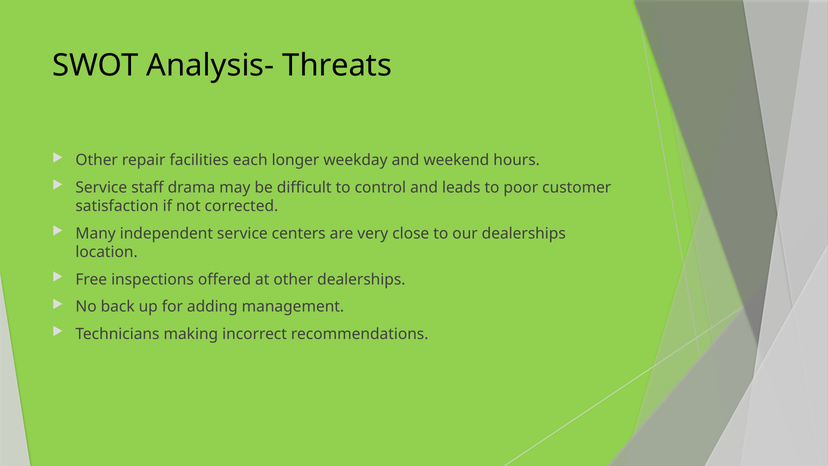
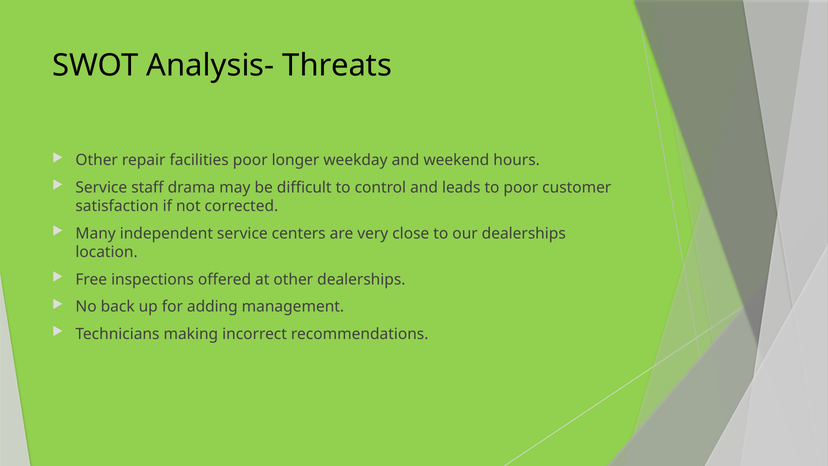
facilities each: each -> poor
